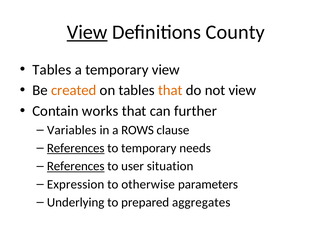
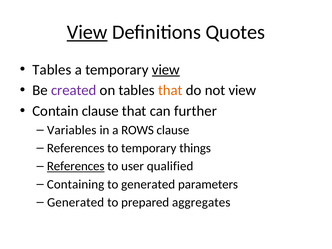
County: County -> Quotes
view at (166, 70) underline: none -> present
created colour: orange -> purple
Contain works: works -> clause
References at (76, 148) underline: present -> none
needs: needs -> things
situation: situation -> qualified
Expression: Expression -> Containing
to otherwise: otherwise -> generated
Underlying at (76, 202): Underlying -> Generated
